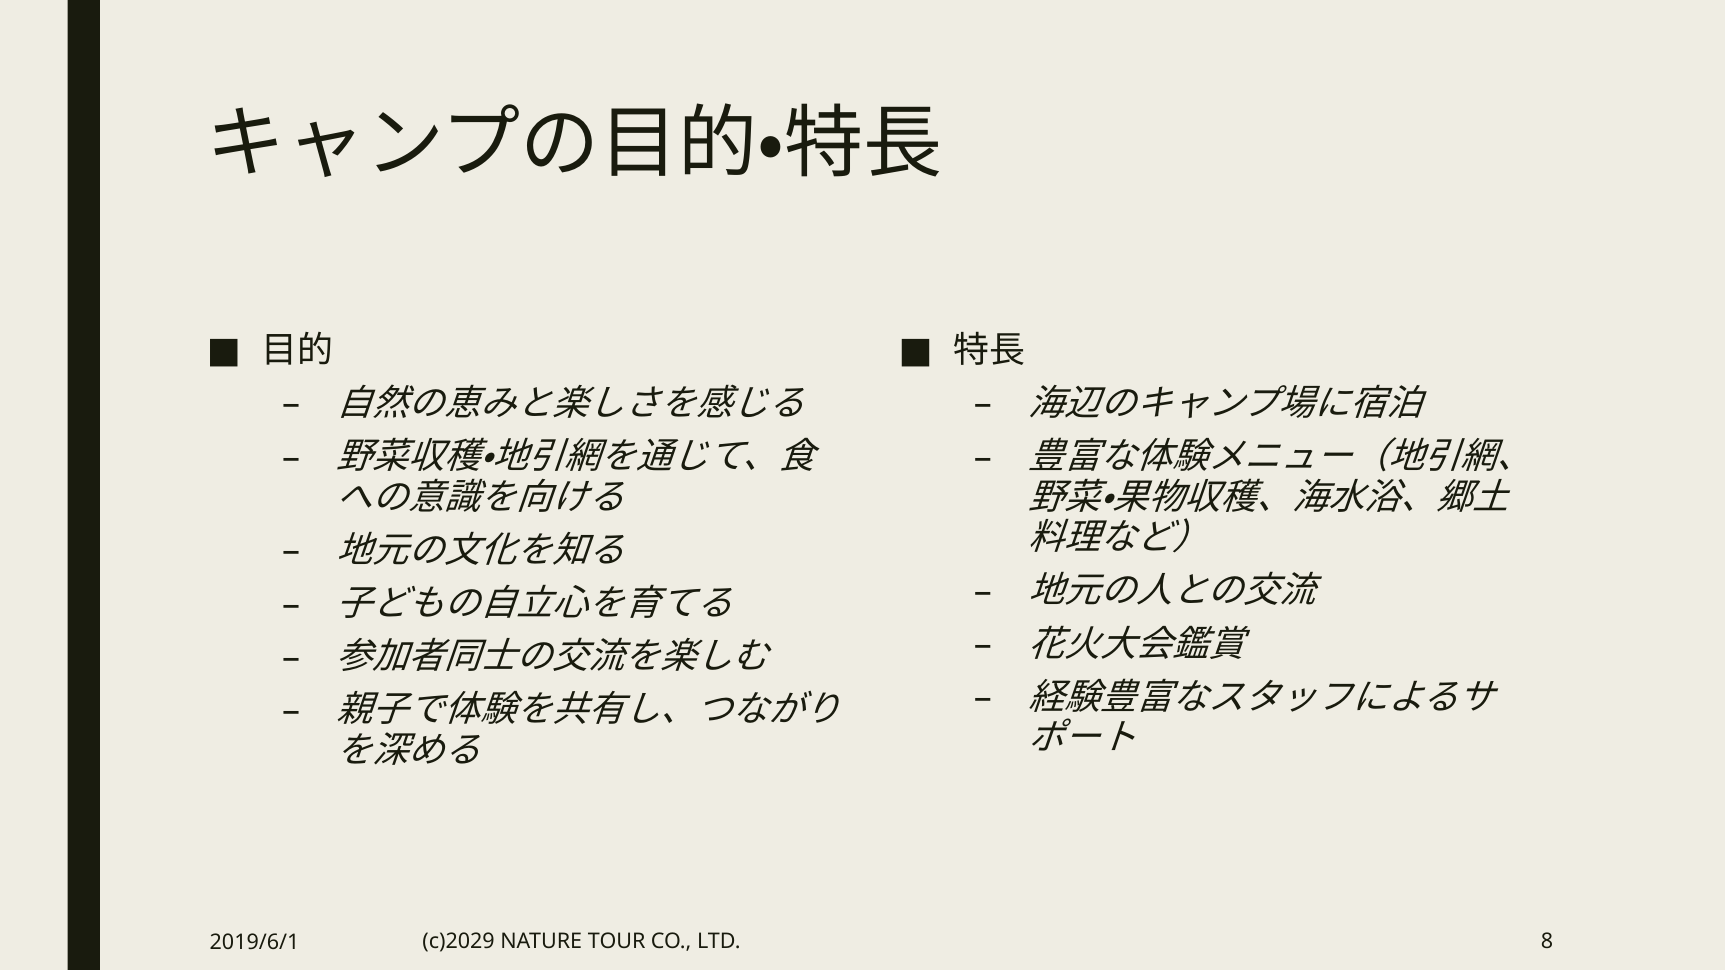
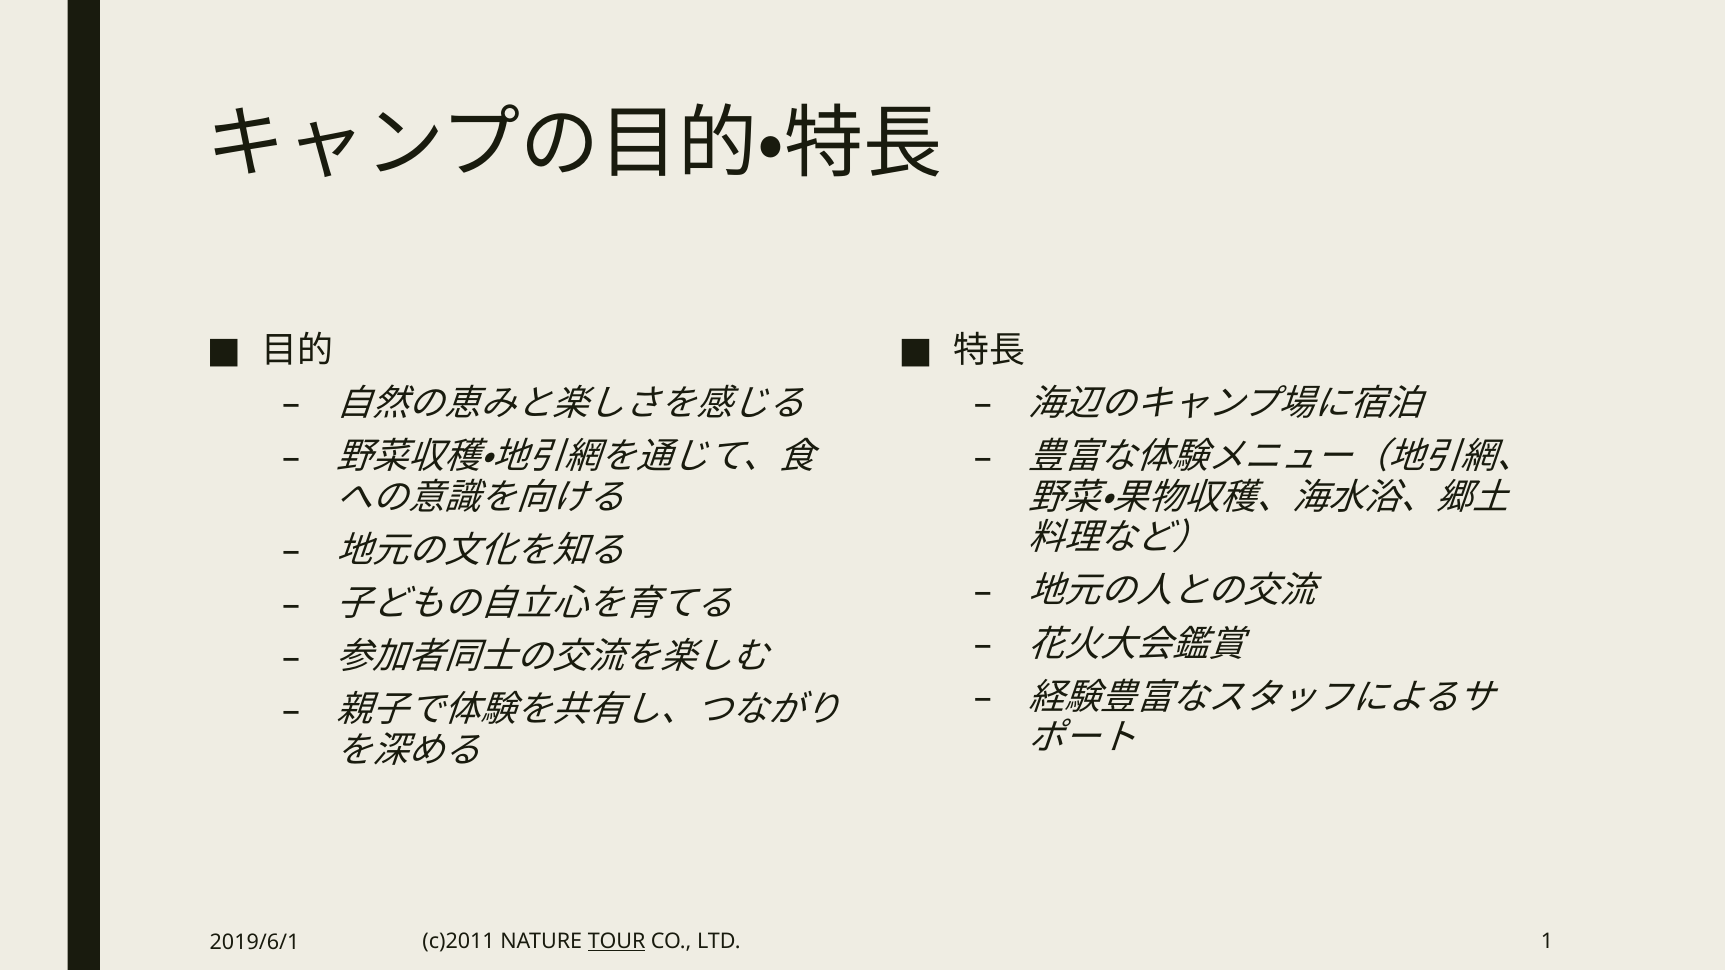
c)2029: c)2029 -> c)2011
TOUR underline: none -> present
8: 8 -> 1
